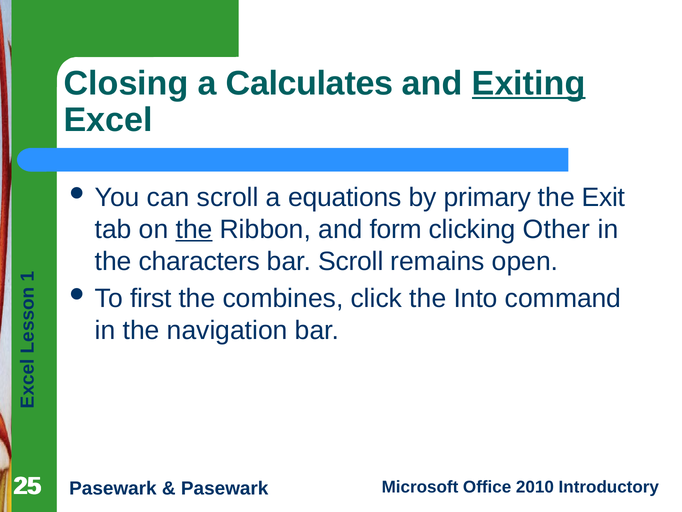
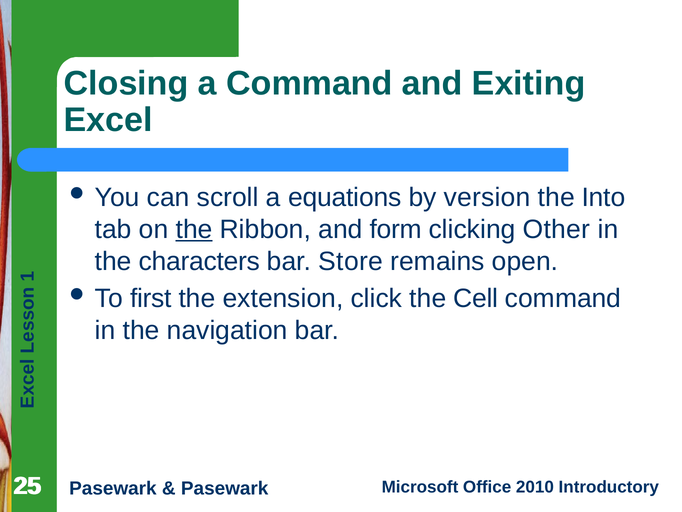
a Calculates: Calculates -> Command
Exiting underline: present -> none
primary: primary -> version
Exit: Exit -> Into
bar Scroll: Scroll -> Store
combines: combines -> extension
Into: Into -> Cell
